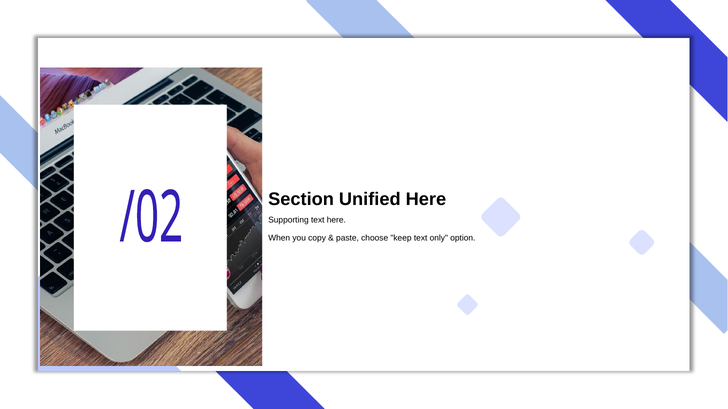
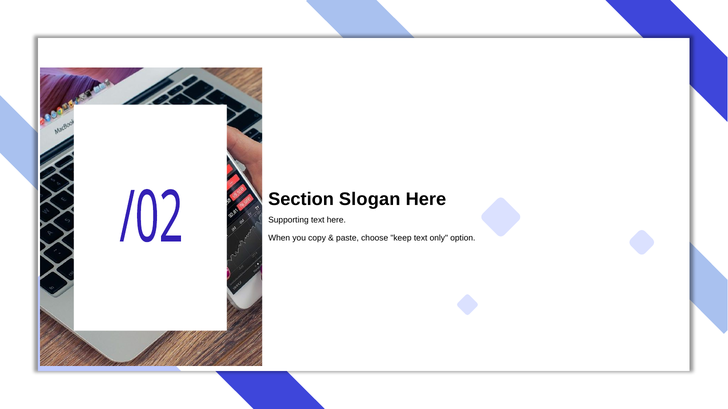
Unified: Unified -> Slogan
